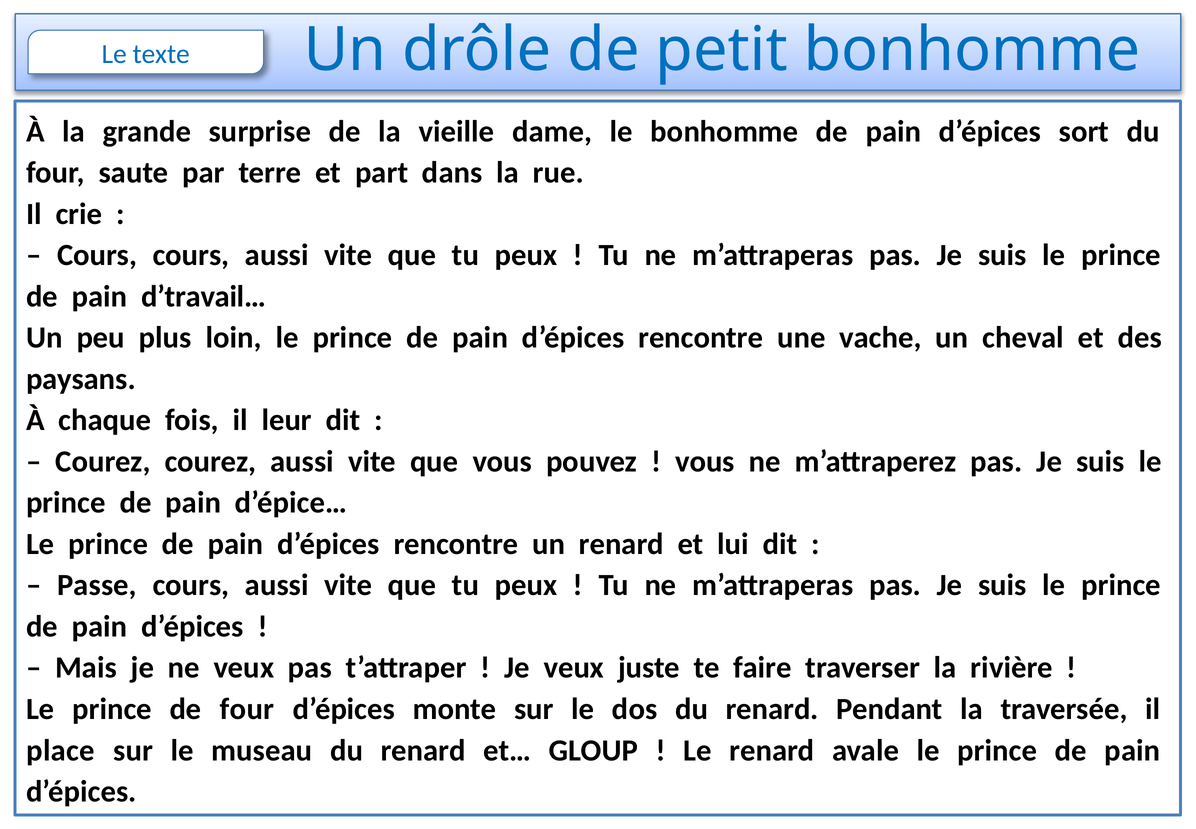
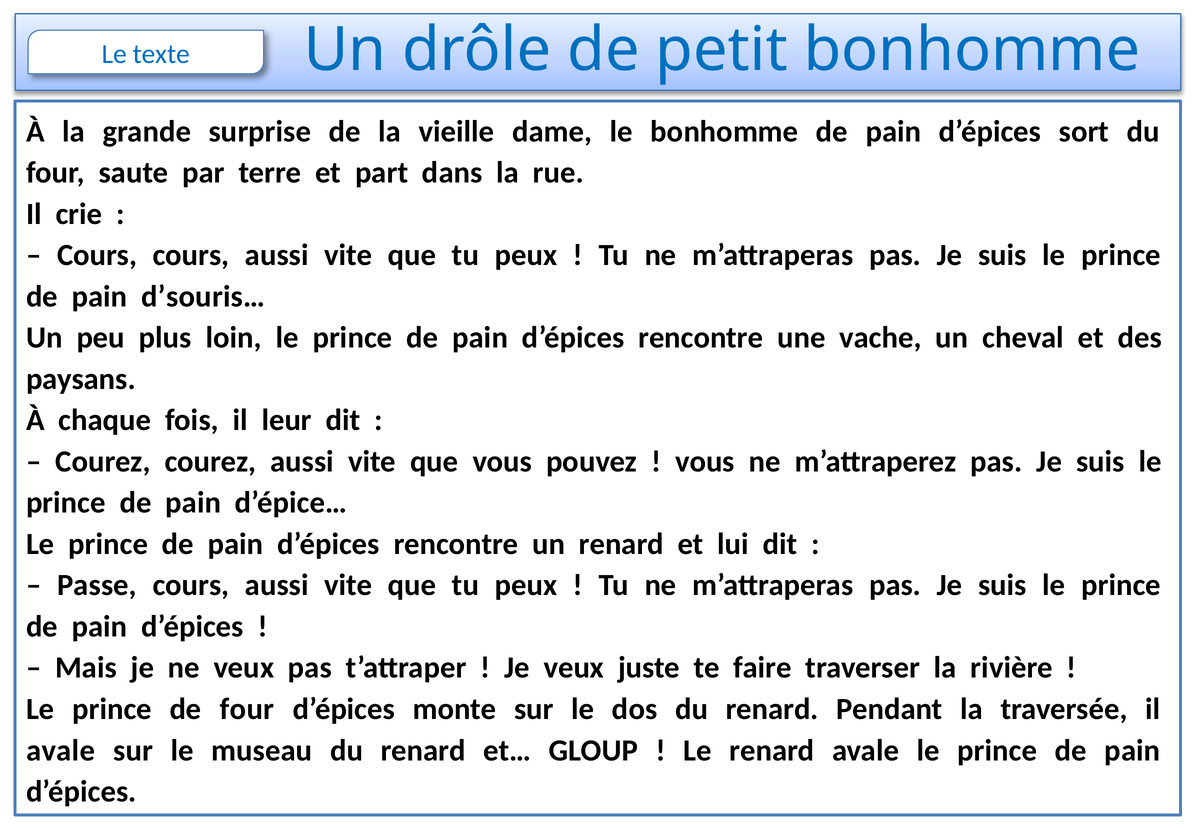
d’travail…: d’travail… -> d’souris…
place at (61, 750): place -> avale
